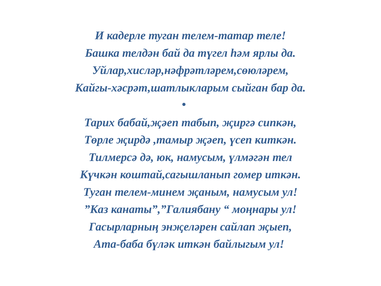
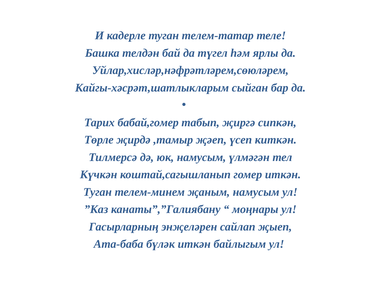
бабай,җәеп: бабай,җәеп -> бабай,гомер
